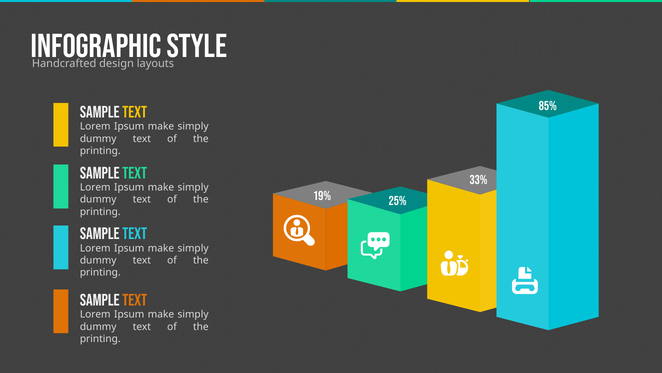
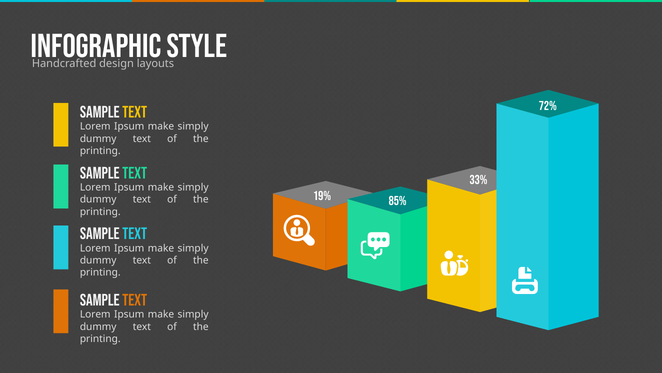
85%: 85% -> 72%
25%: 25% -> 85%
